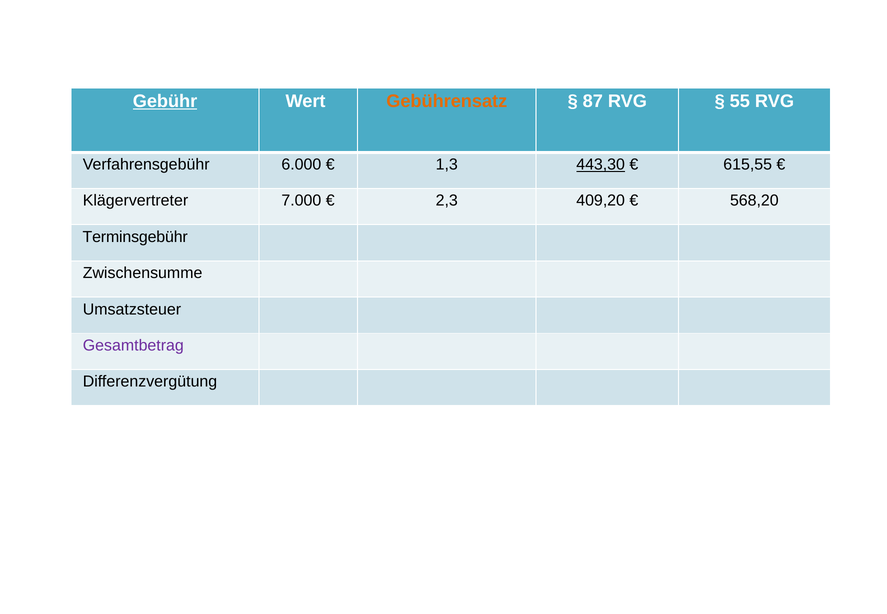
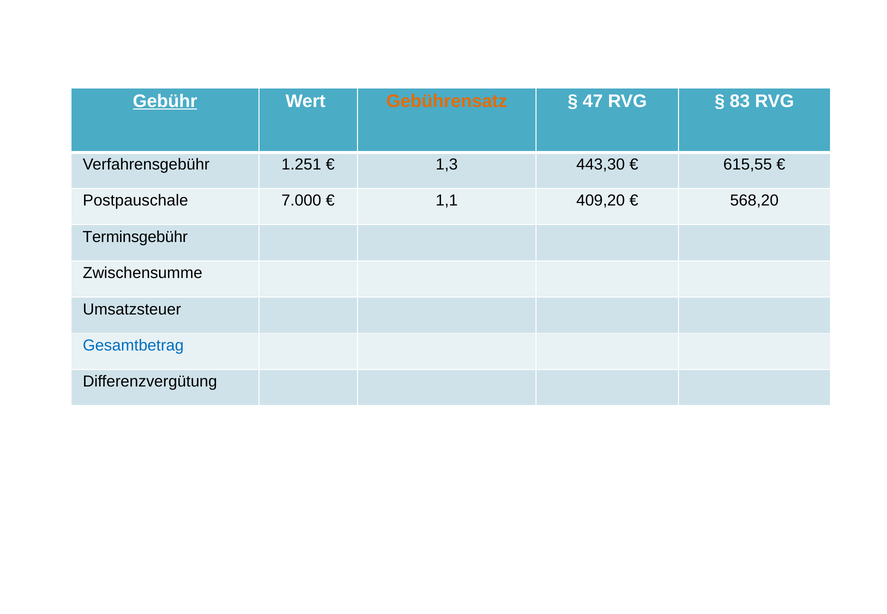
87: 87 -> 47
55: 55 -> 83
6.000: 6.000 -> 1.251
443,30 underline: present -> none
Klägervertreter: Klägervertreter -> Postpauschale
2,3: 2,3 -> 1,1
Gesamtbetrag colour: purple -> blue
